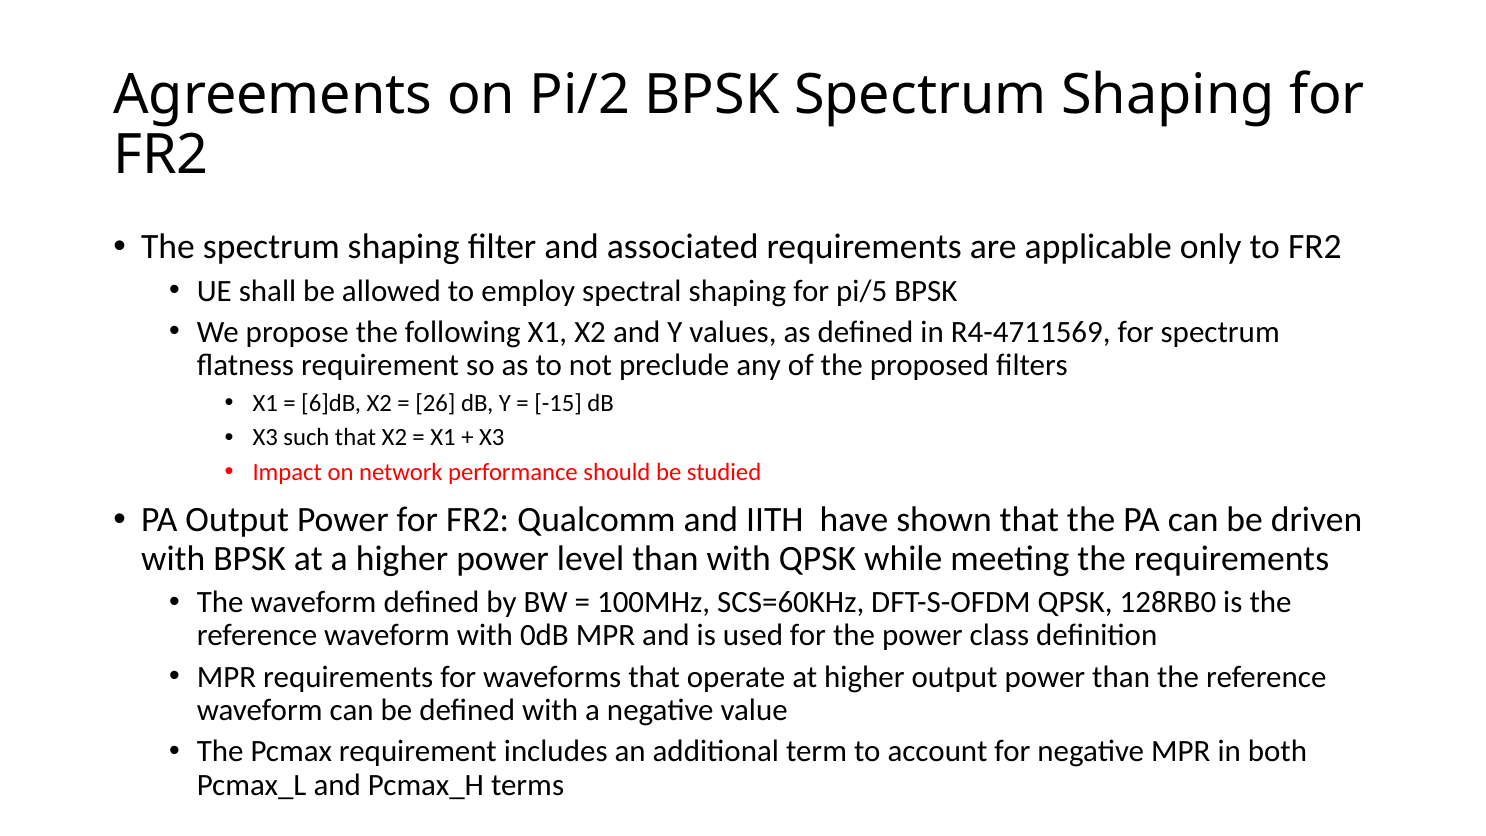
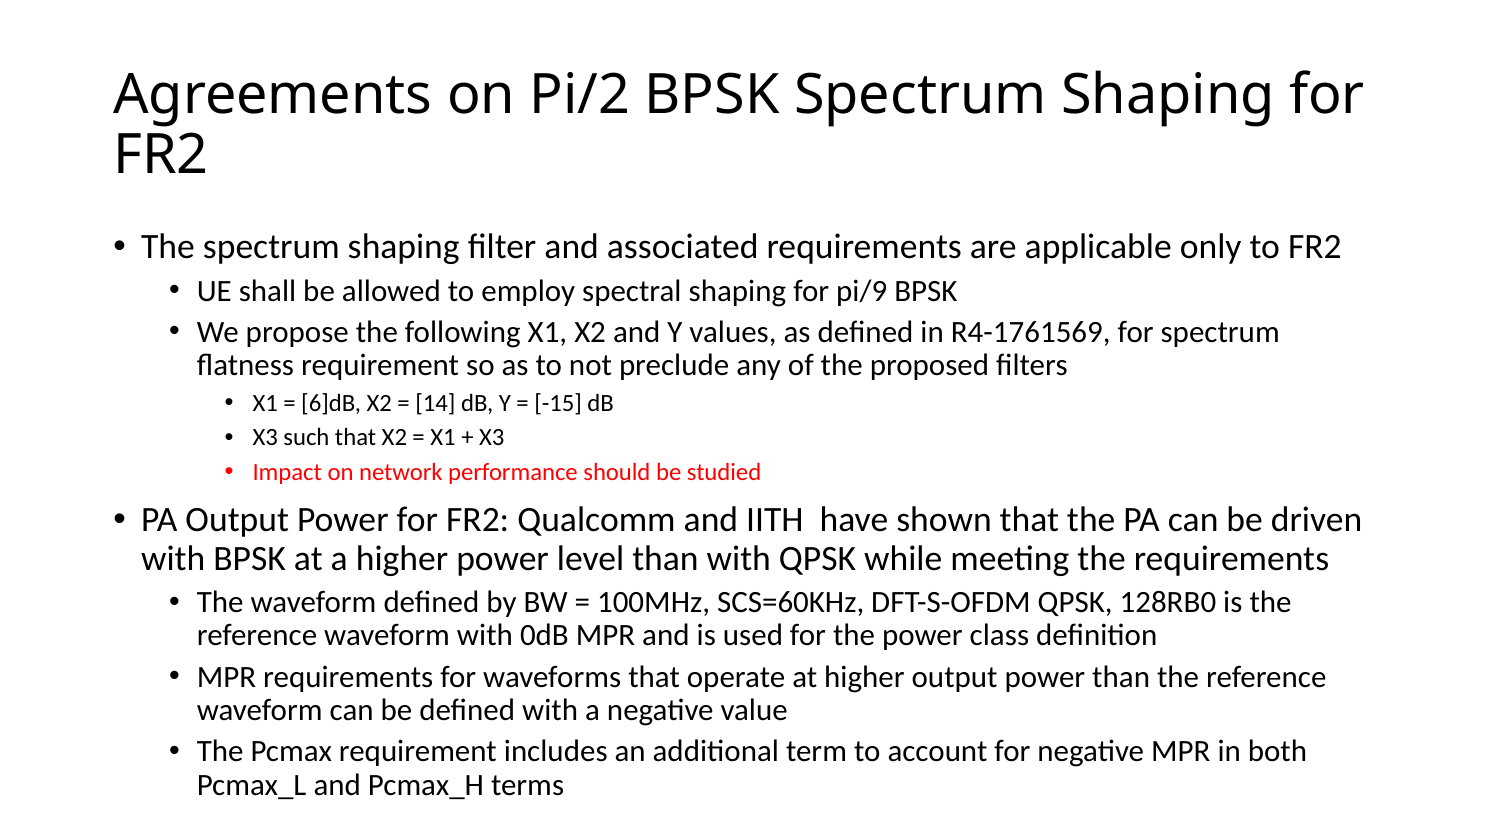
pi/5: pi/5 -> pi/9
R4-4711569: R4-4711569 -> R4-1761569
26: 26 -> 14
